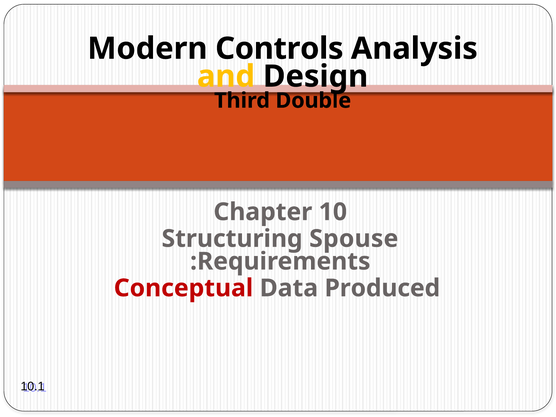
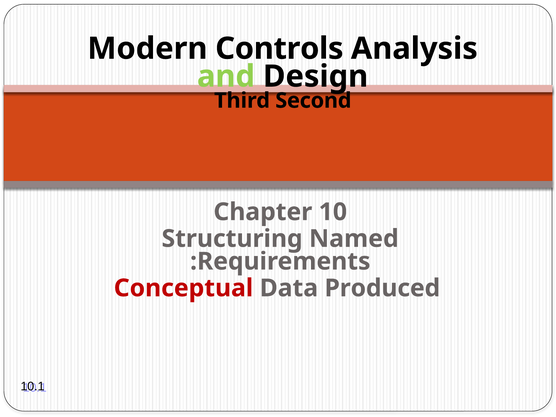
and colour: yellow -> light green
Double: Double -> Second
Spouse: Spouse -> Named
